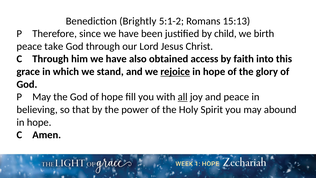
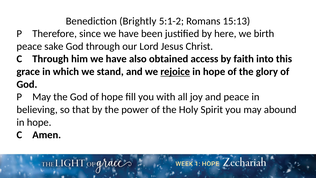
child: child -> here
take: take -> sake
all underline: present -> none
